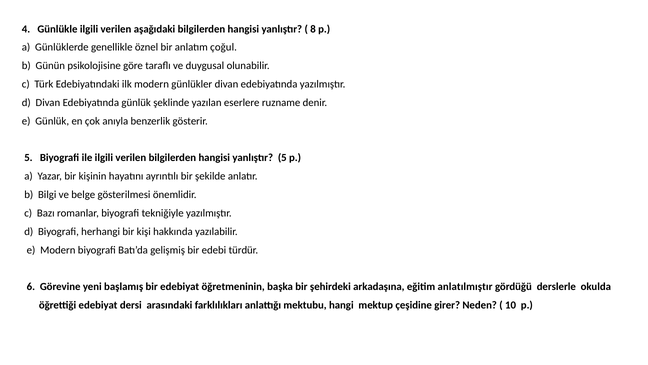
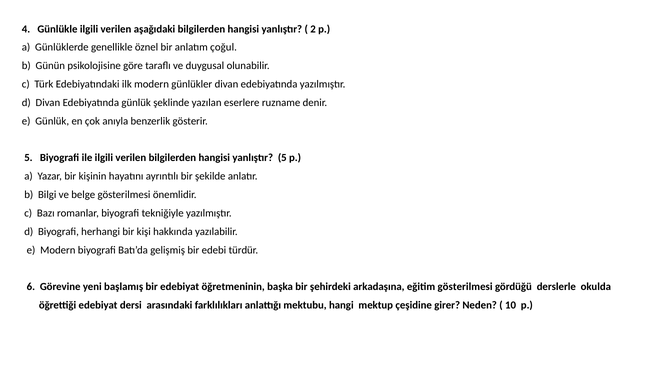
8: 8 -> 2
eğitim anlatılmıştır: anlatılmıştır -> gösterilmesi
